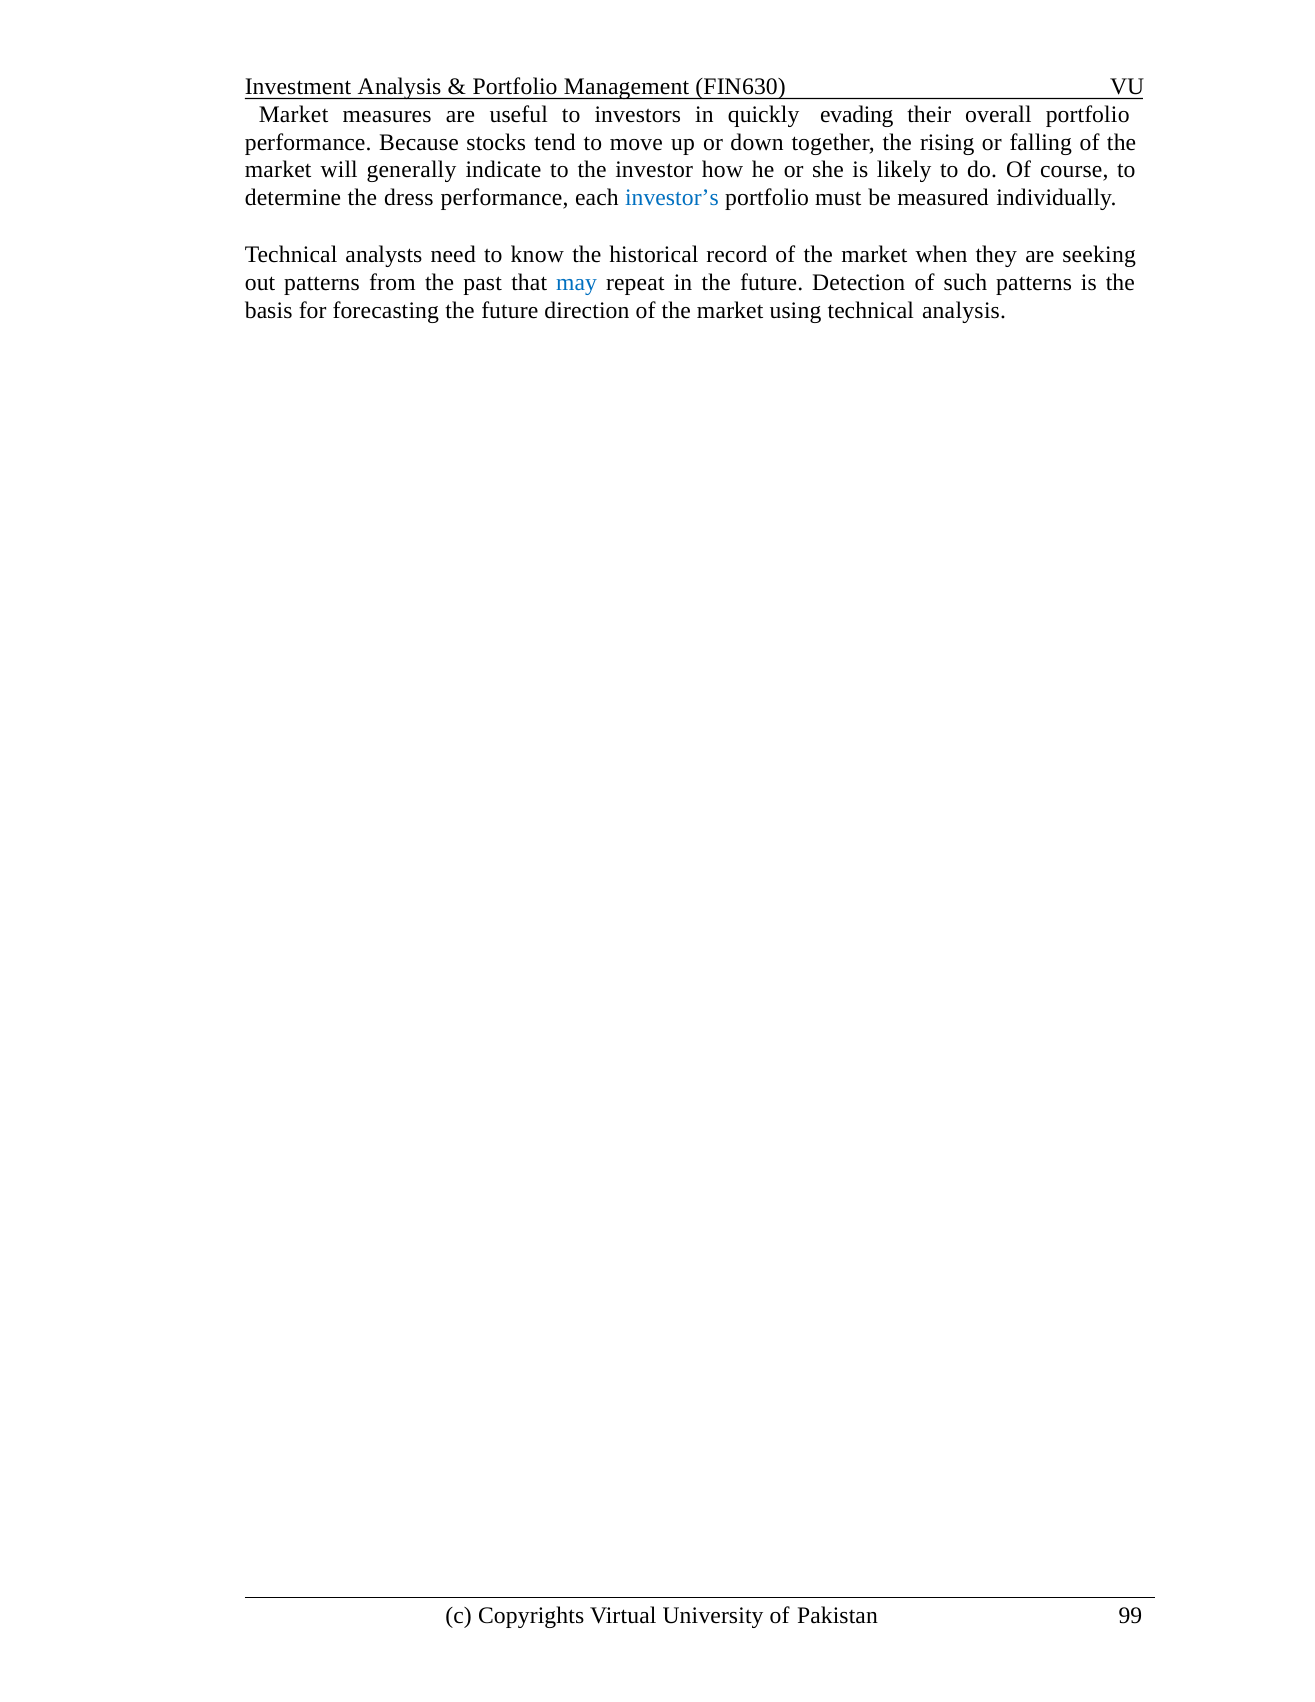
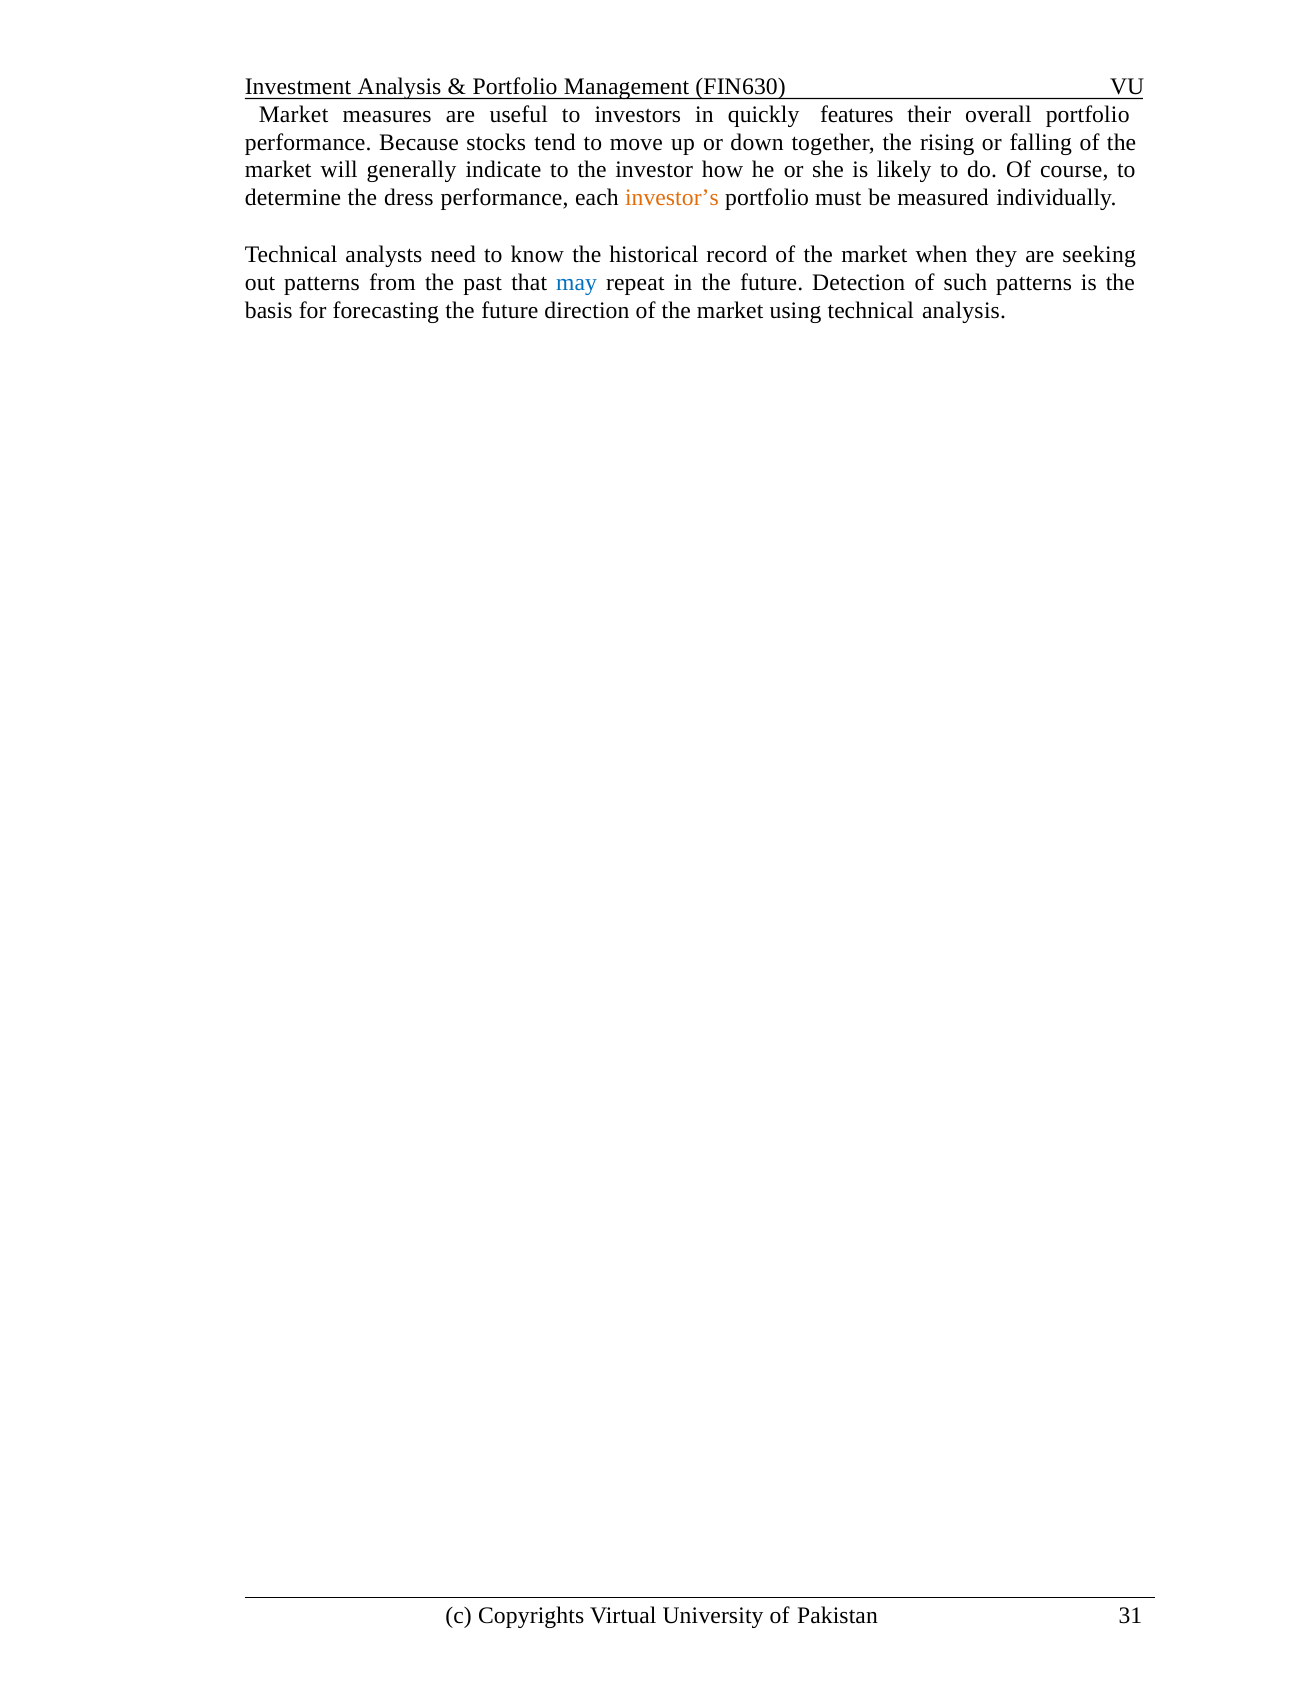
evading: evading -> features
investor’s colour: blue -> orange
99: 99 -> 31
